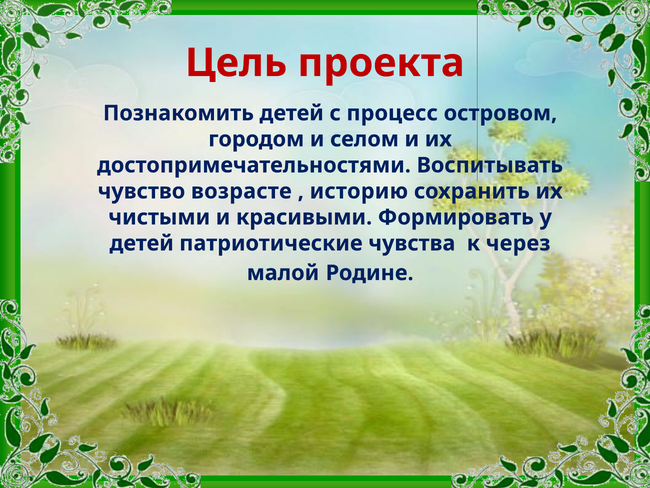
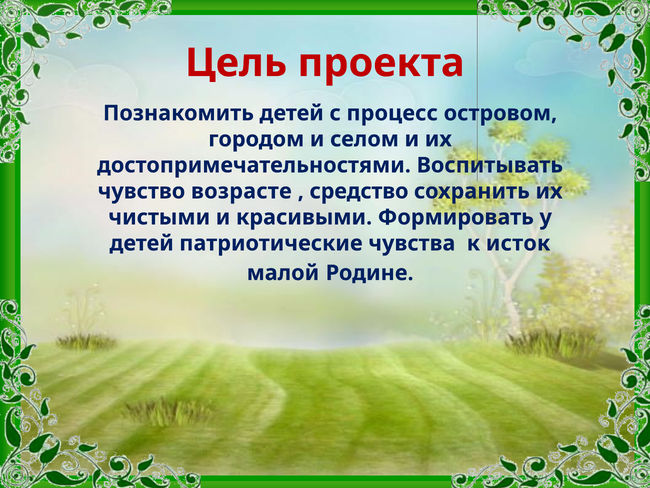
историю: историю -> средство
через: через -> исток
